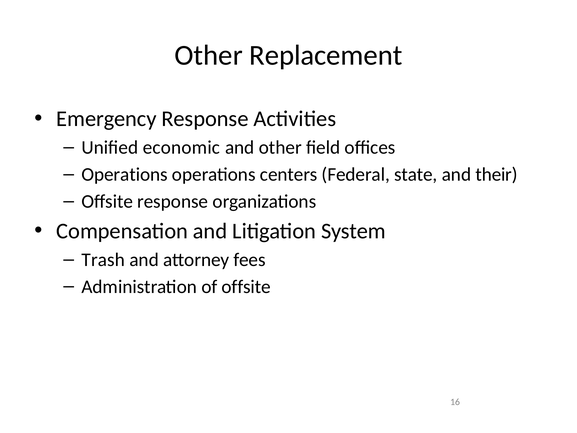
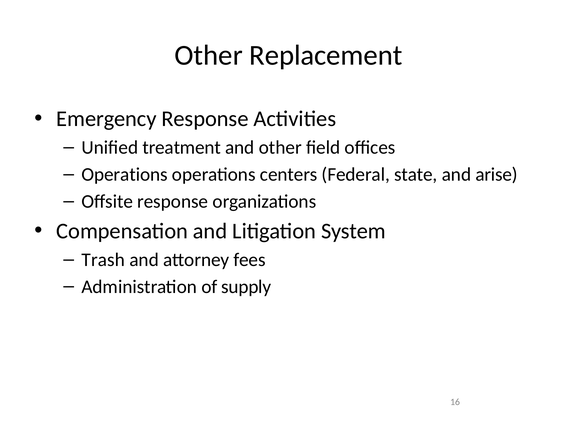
economic: economic -> treatment
their: their -> arise
of offsite: offsite -> supply
